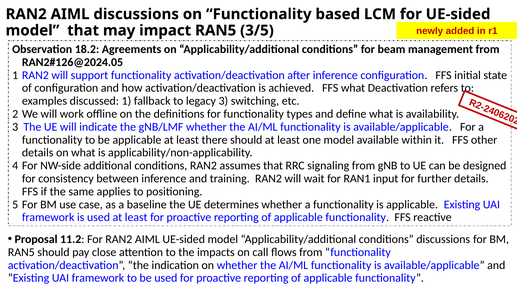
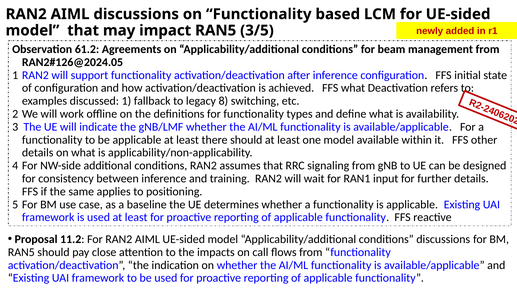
18.2: 18.2 -> 61.2
legacy 3: 3 -> 8
